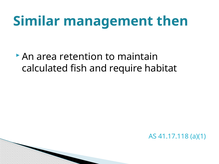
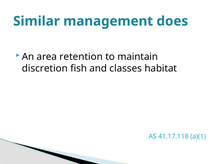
then: then -> does
calculated: calculated -> discretion
require: require -> classes
